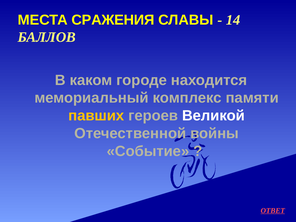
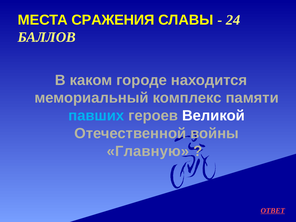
14: 14 -> 24
павших colour: yellow -> light blue
Событие: Событие -> Главную
